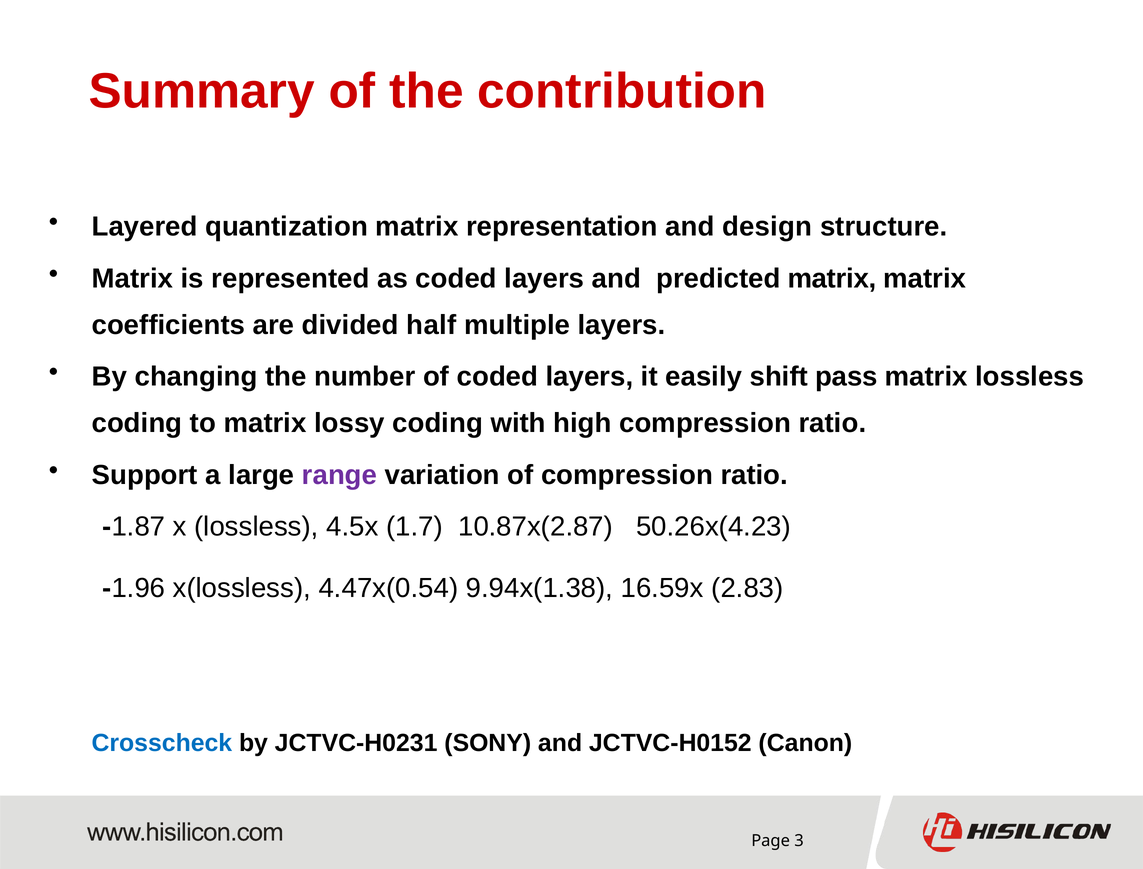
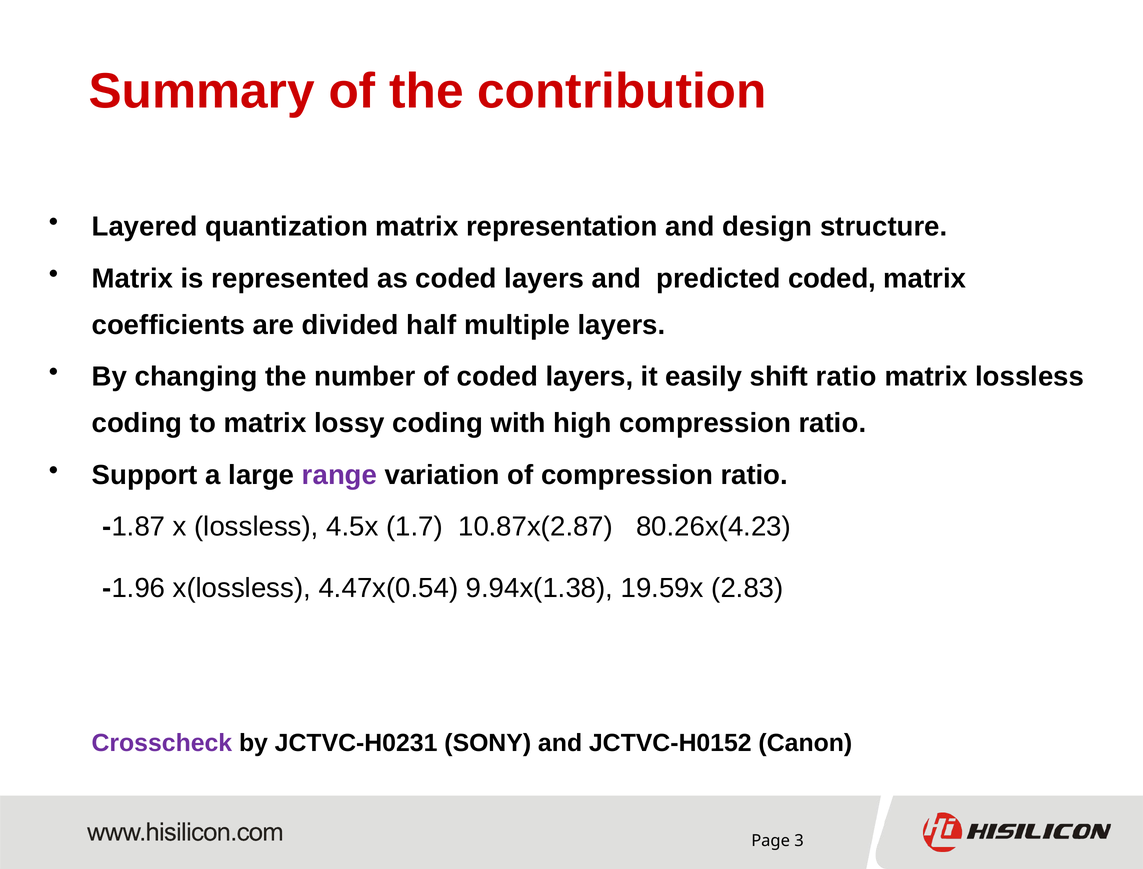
predicted matrix: matrix -> coded
shift pass: pass -> ratio
50.26x(4.23: 50.26x(4.23 -> 80.26x(4.23
16.59x: 16.59x -> 19.59x
Crosscheck colour: blue -> purple
